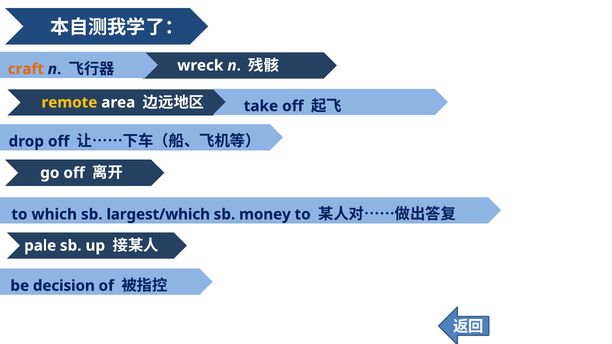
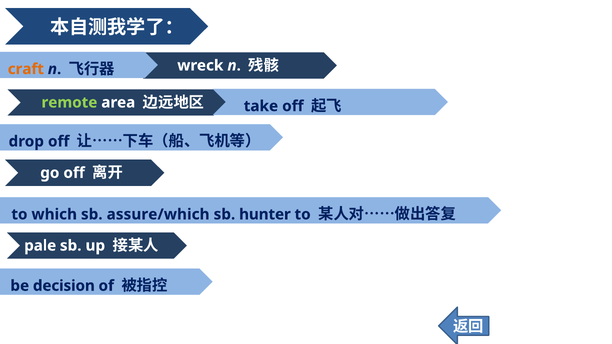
remote colour: yellow -> light green
largest/which: largest/which -> assure/which
money: money -> hunter
